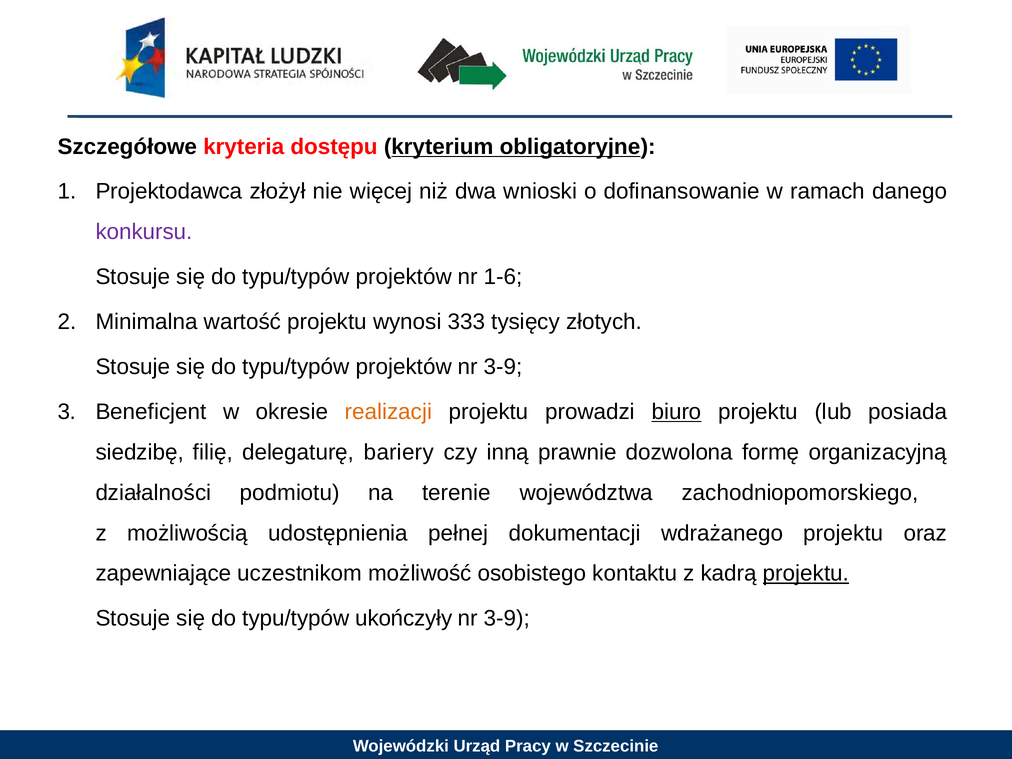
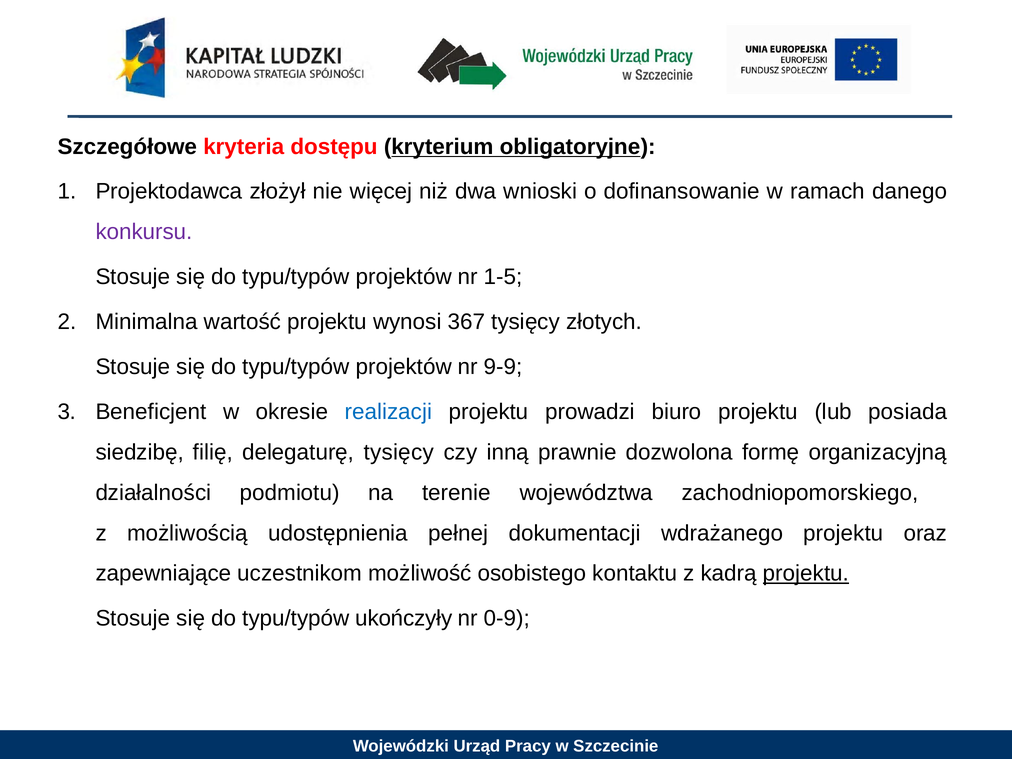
1-6: 1-6 -> 1-5
333: 333 -> 367
projektów nr 3-9: 3-9 -> 9-9
realizacji colour: orange -> blue
biuro underline: present -> none
delegaturę bariery: bariery -> tysięcy
3-9 at (507, 618): 3-9 -> 0-9
